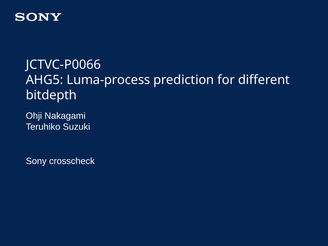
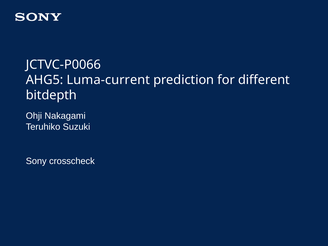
Luma-process: Luma-process -> Luma-current
